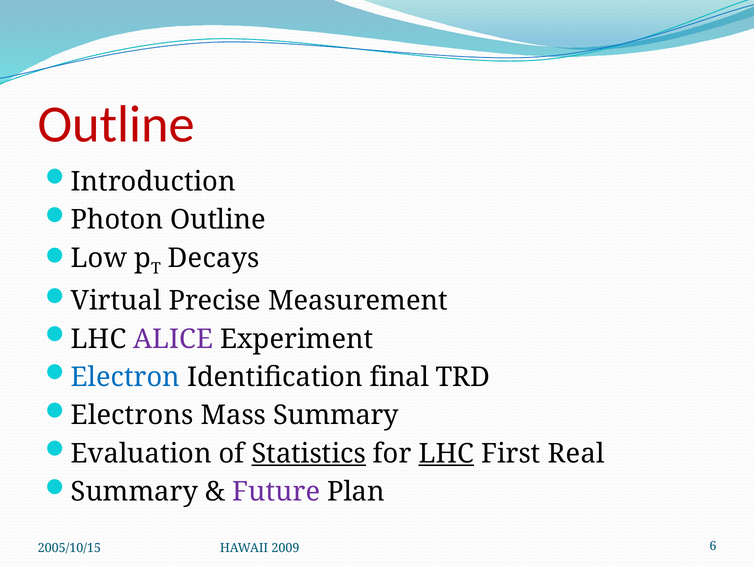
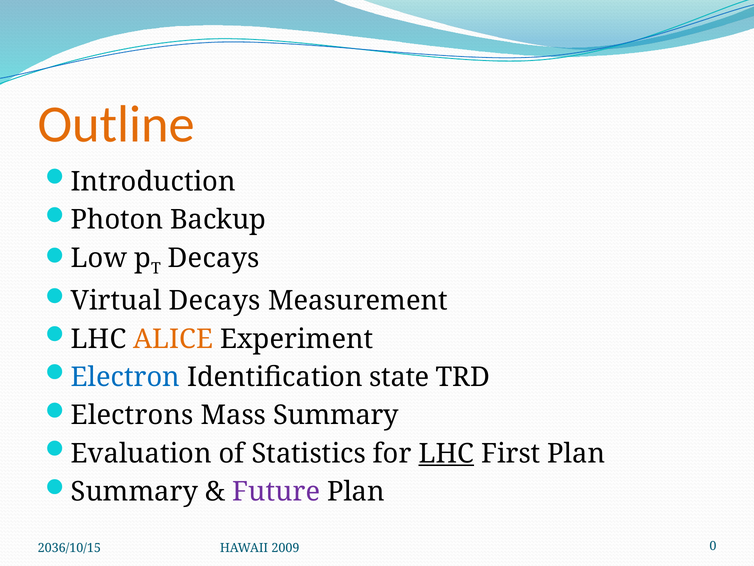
Outline at (116, 125) colour: red -> orange
Photon Outline: Outline -> Backup
Virtual Precise: Precise -> Decays
ALICE colour: purple -> orange
final: final -> state
Statistics underline: present -> none
First Real: Real -> Plan
2005/10/15: 2005/10/15 -> 2036/10/15
6: 6 -> 0
